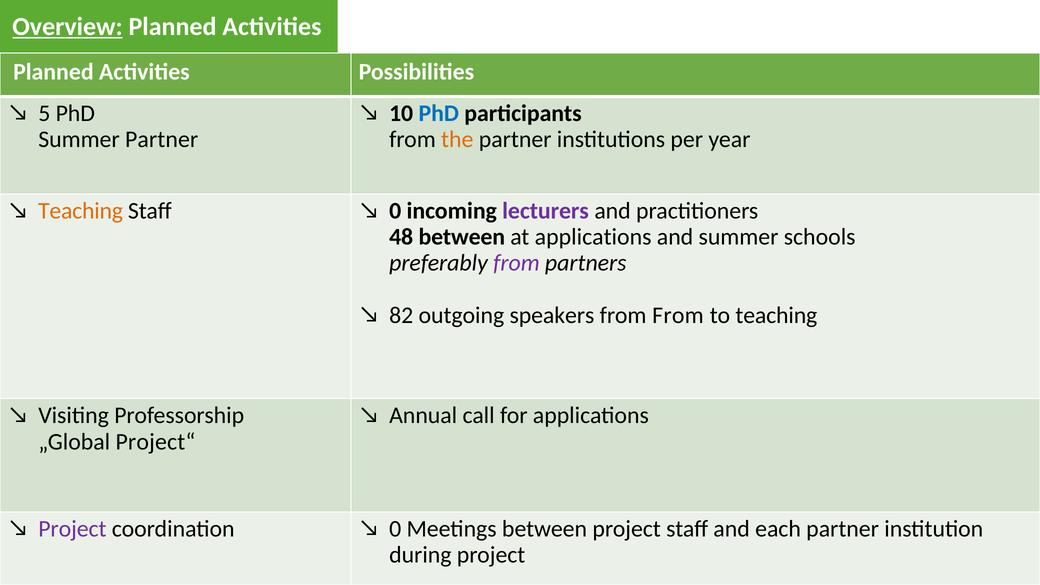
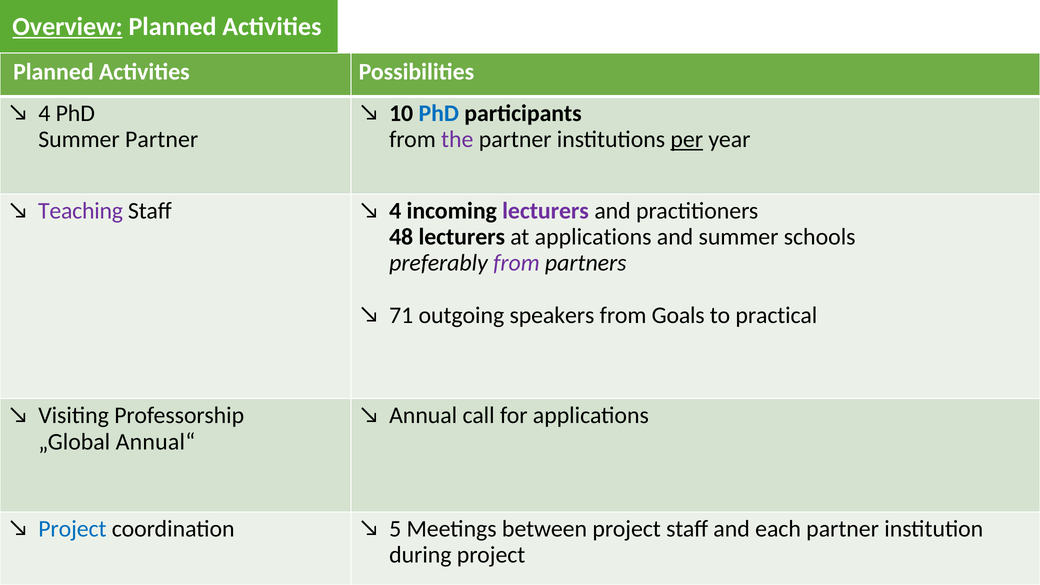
5 at (44, 113): 5 -> 4
the colour: orange -> purple
per underline: none -> present
Teaching at (81, 211) colour: orange -> purple
0 at (395, 211): 0 -> 4
48 between: between -> lecturers
82: 82 -> 71
from From: From -> Goals
to teaching: teaching -> practical
Project“: Project“ -> Annual“
Project at (72, 529) colour: purple -> blue
0 at (395, 529): 0 -> 5
